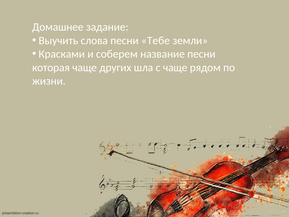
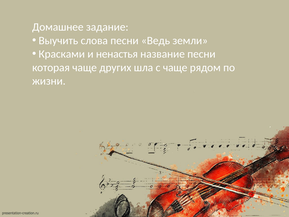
Тебе: Тебе -> Ведь
соберем: соберем -> ненастья
